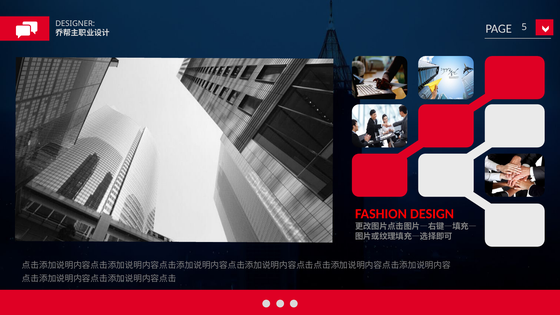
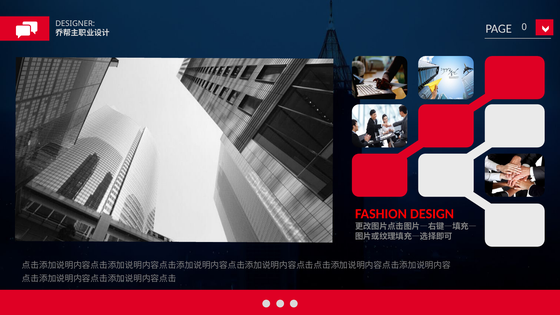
5: 5 -> 0
